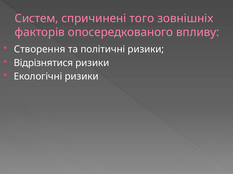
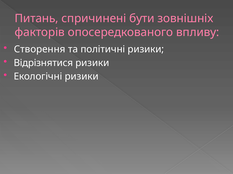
Систем: Систем -> Питань
того: того -> бути
